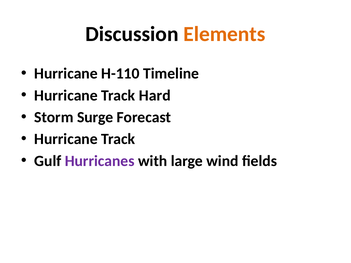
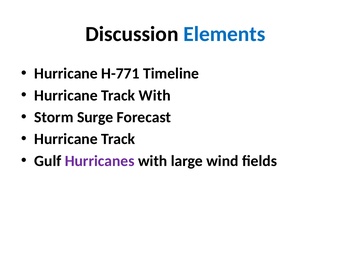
Elements colour: orange -> blue
H-110: H-110 -> H-771
Track Hard: Hard -> With
